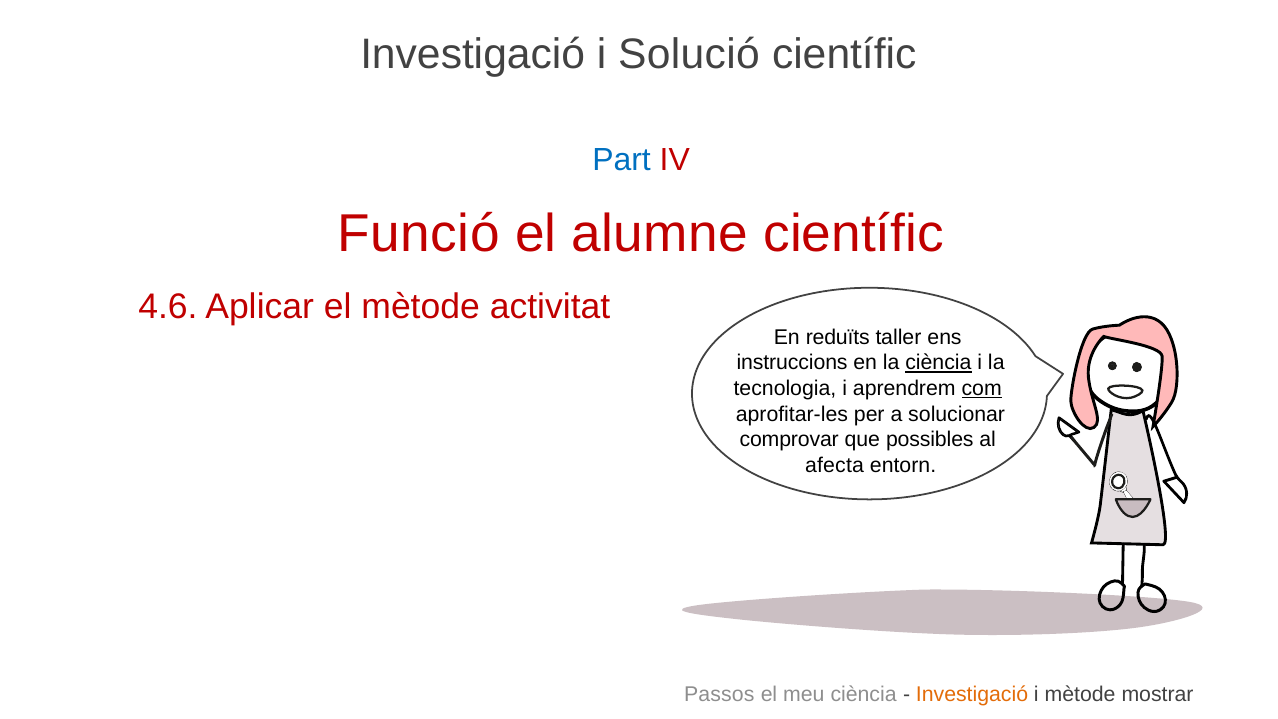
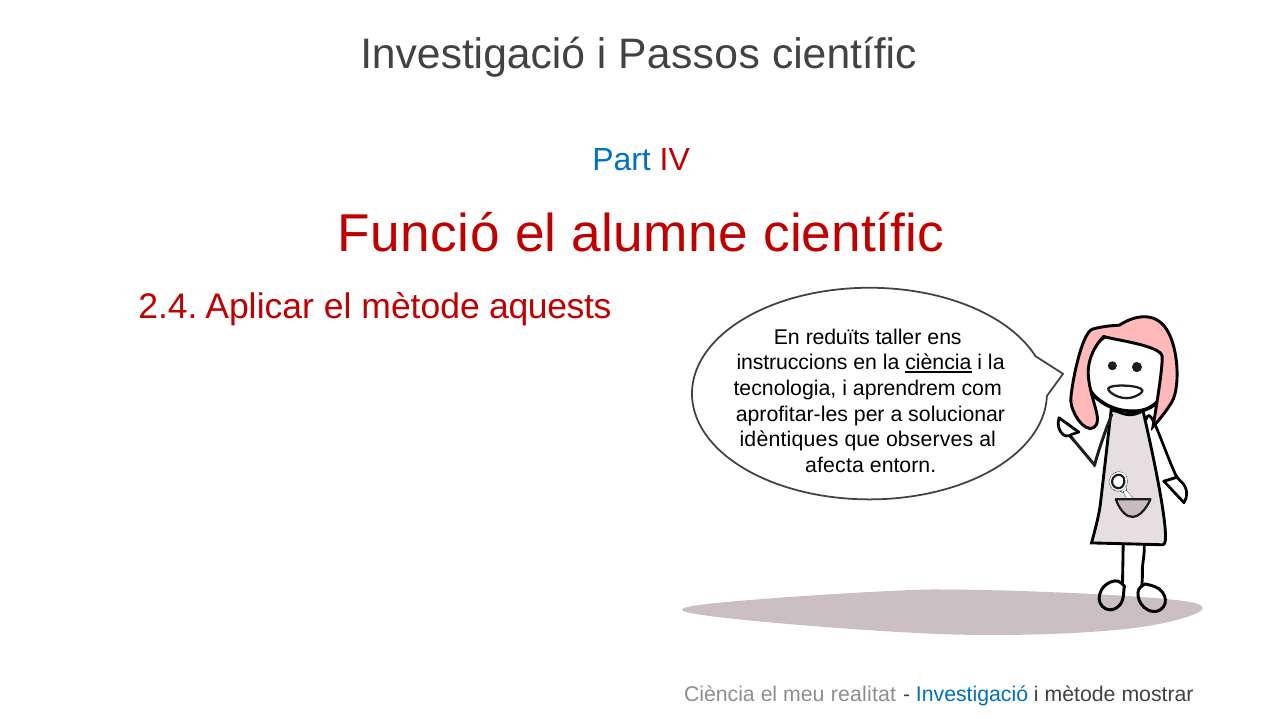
Solució: Solució -> Passos
4.6: 4.6 -> 2.4
activitat: activitat -> aquests
com underline: present -> none
comprovar: comprovar -> idèntiques
possibles: possibles -> observes
Passos at (719, 695): Passos -> Ciència
meu ciència: ciència -> realitat
Investigació at (972, 695) colour: orange -> blue
